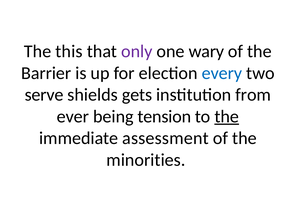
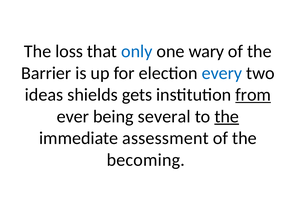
this: this -> loss
only colour: purple -> blue
serve: serve -> ideas
from underline: none -> present
tension: tension -> several
minorities: minorities -> becoming
